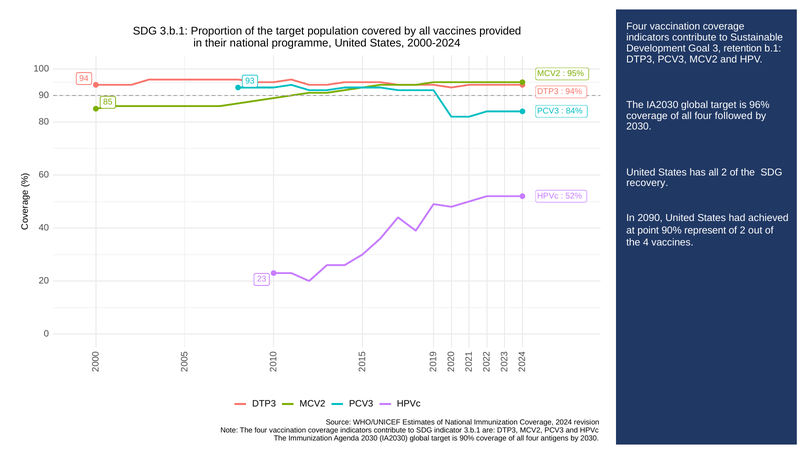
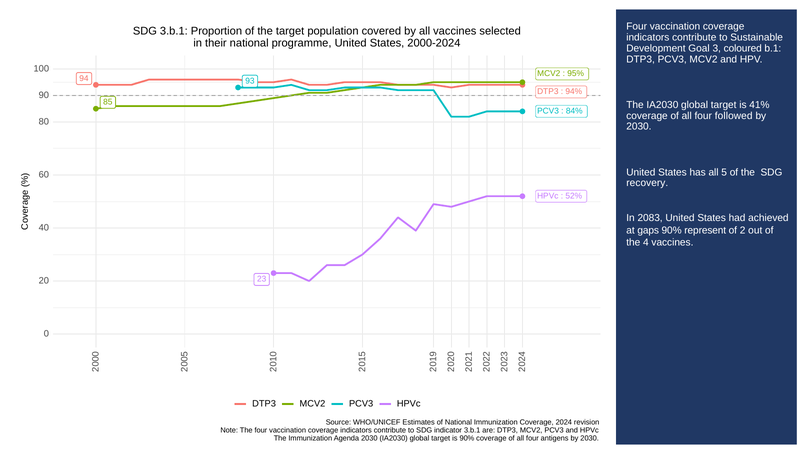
provided: provided -> selected
retention: retention -> coloured
96%: 96% -> 41%
all 2: 2 -> 5
2090: 2090 -> 2083
point: point -> gaps
